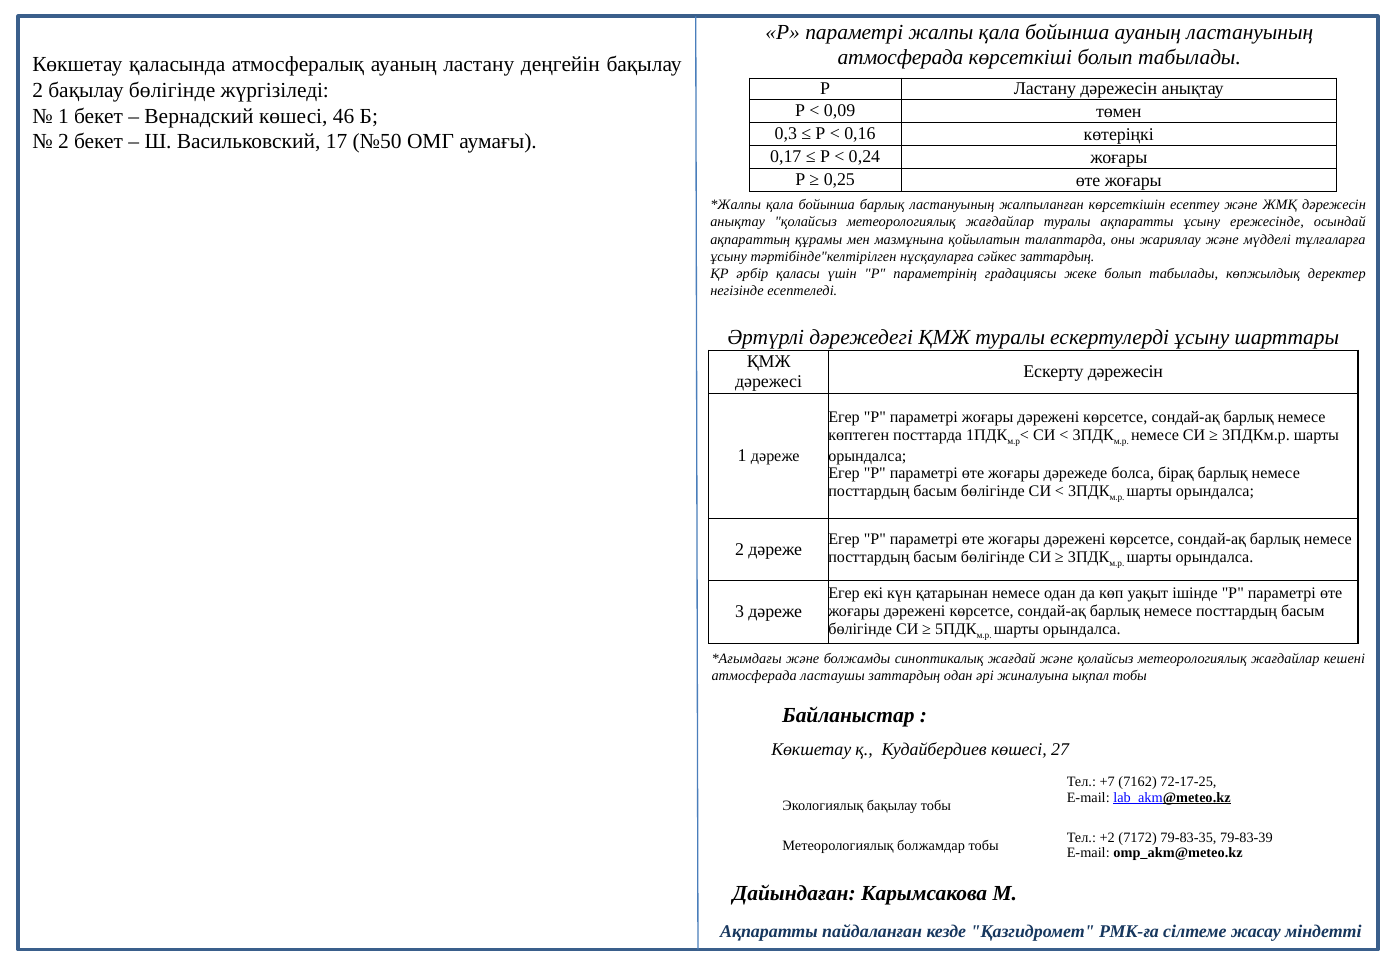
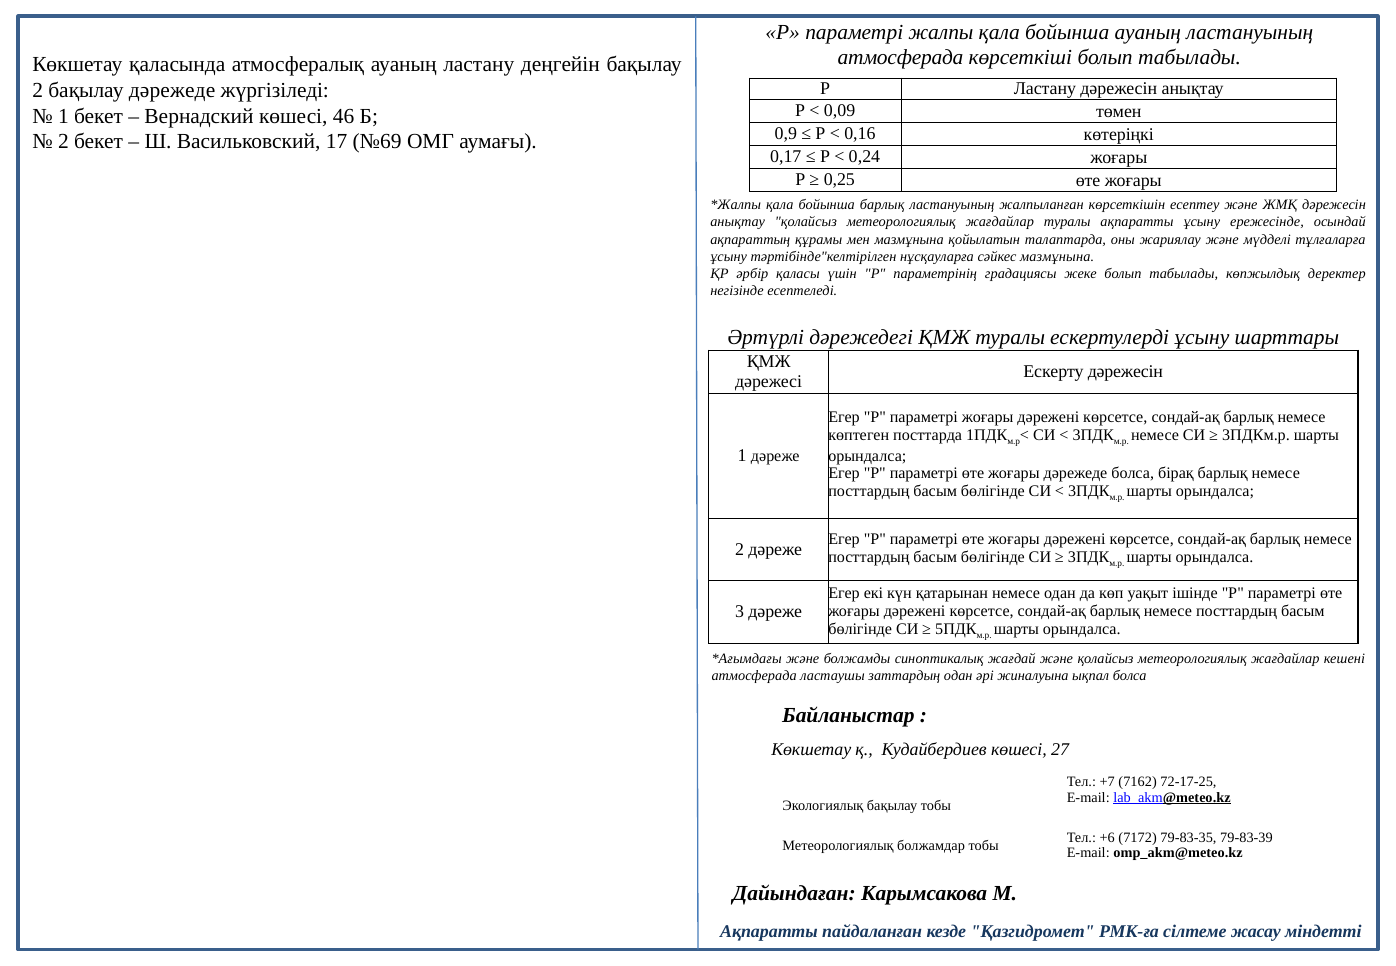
бақылау бөлігінде: бөлігінде -> дәрежеде
0,3: 0,3 -> 0,9
№50: №50 -> №69
сәйкес заттардың: заттардың -> мазмұнына
ықпал тобы: тобы -> болса
+2: +2 -> +6
